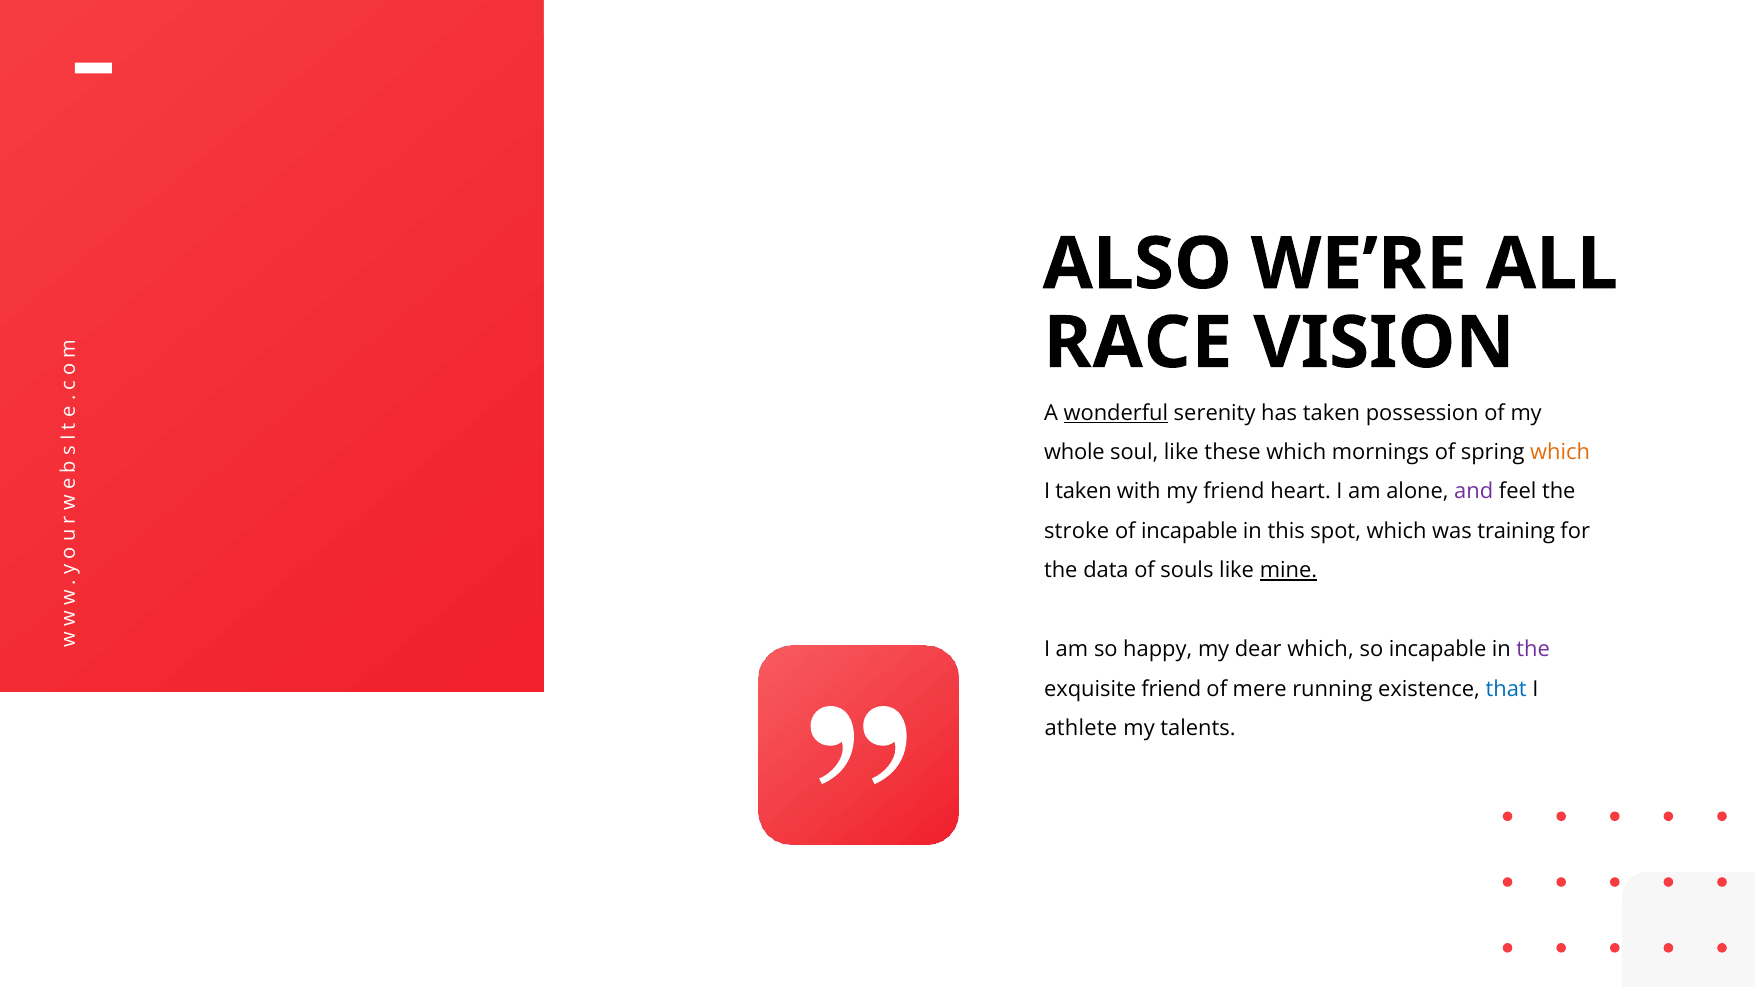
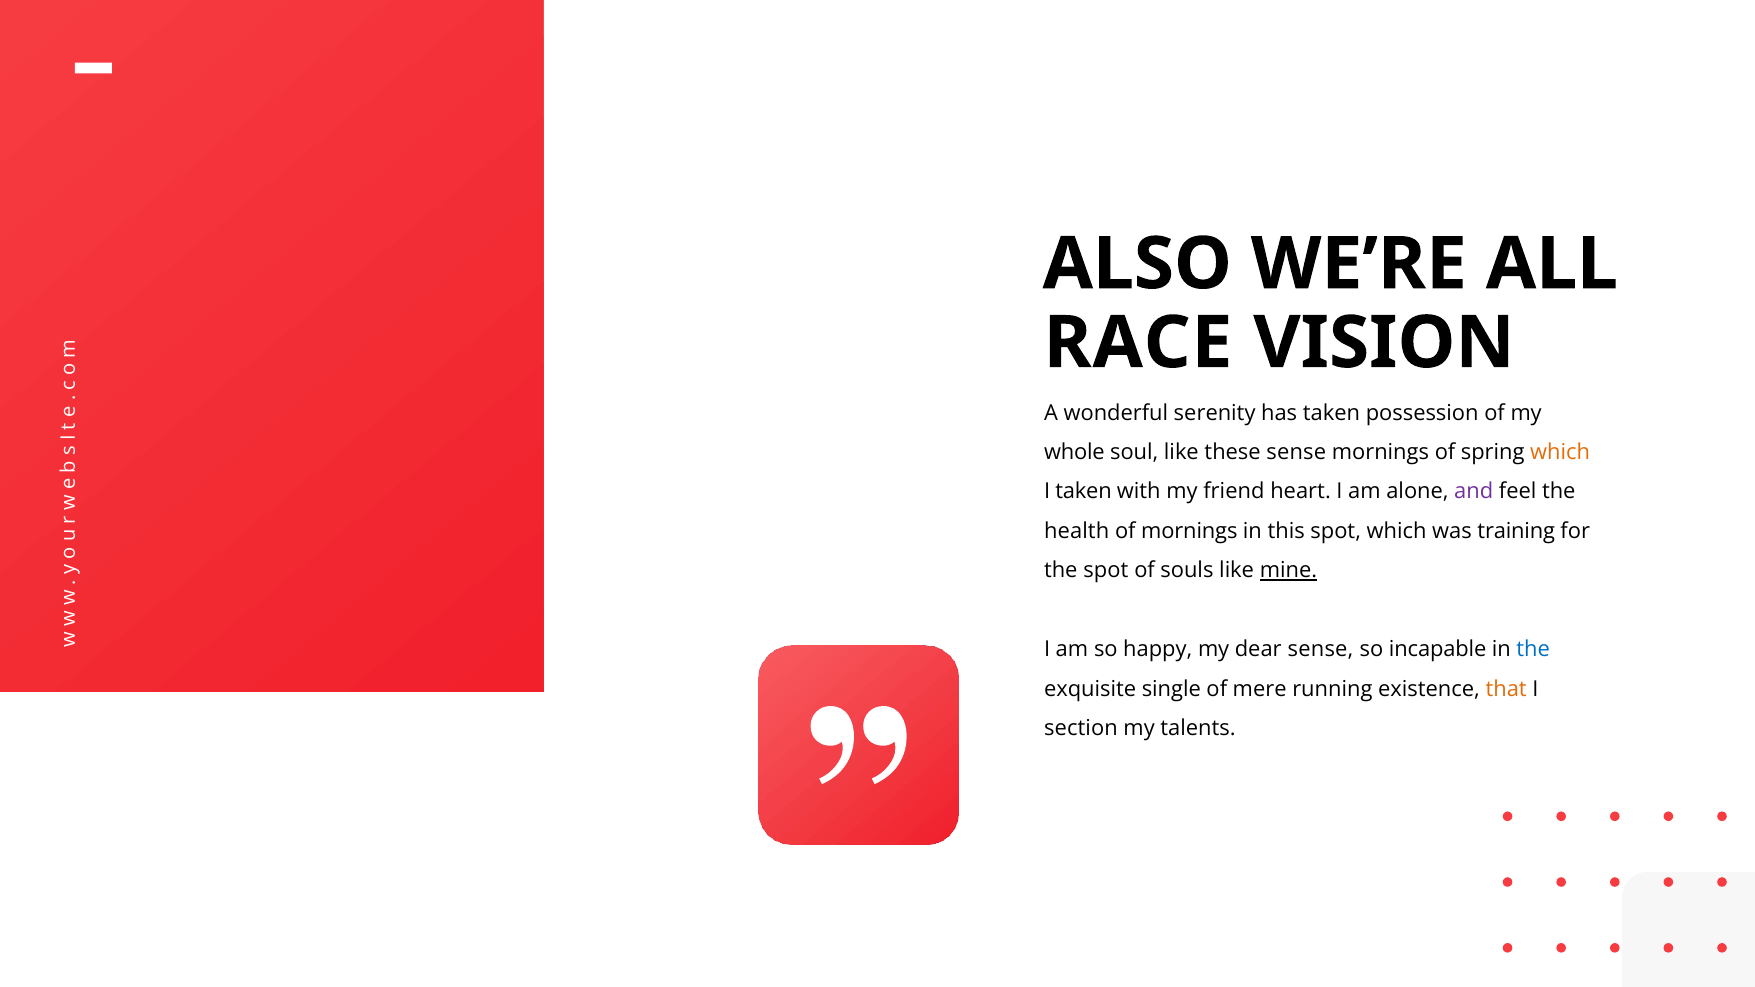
wonderful underline: present -> none
these which: which -> sense
stroke: stroke -> health
of incapable: incapable -> mornings
the data: data -> spot
dear which: which -> sense
the at (1533, 650) colour: purple -> blue
exquisite friend: friend -> single
that colour: blue -> orange
athlete: athlete -> section
